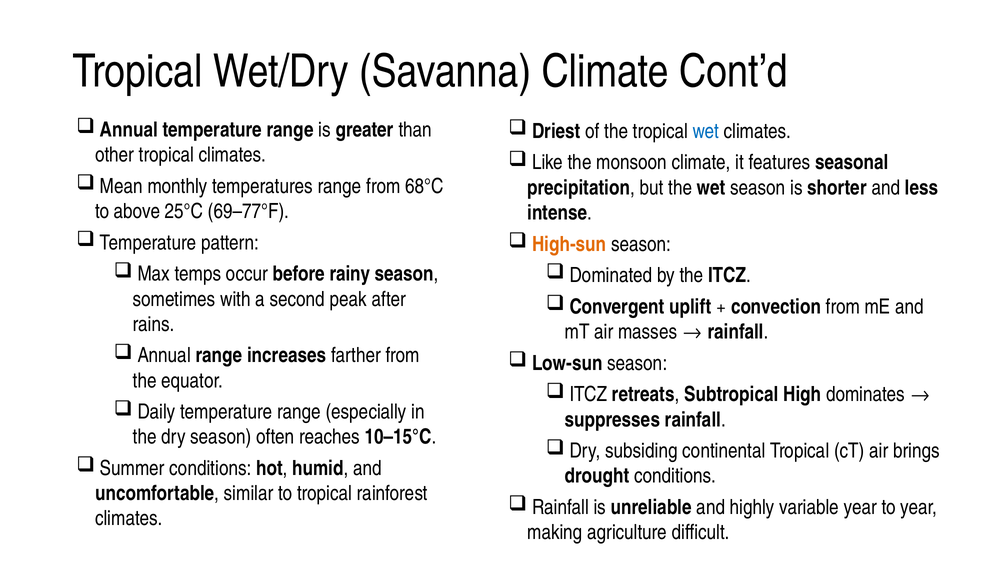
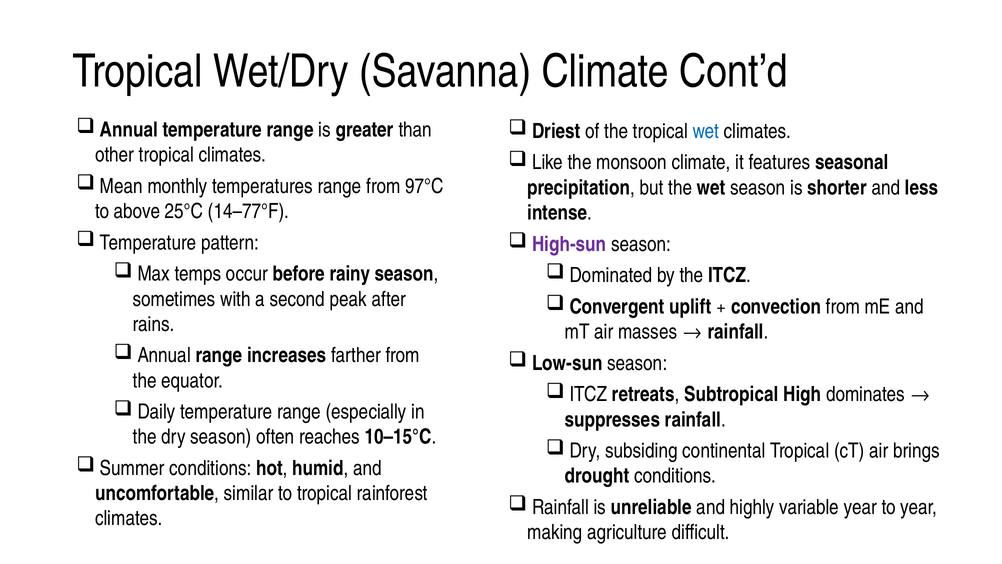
68°C: 68°C -> 97°C
69–77°F: 69–77°F -> 14–77°F
High-sun colour: orange -> purple
